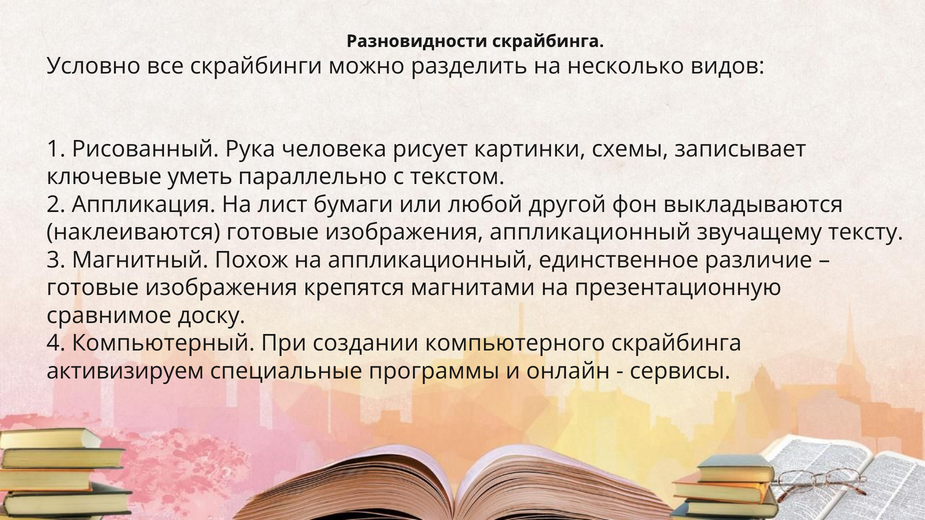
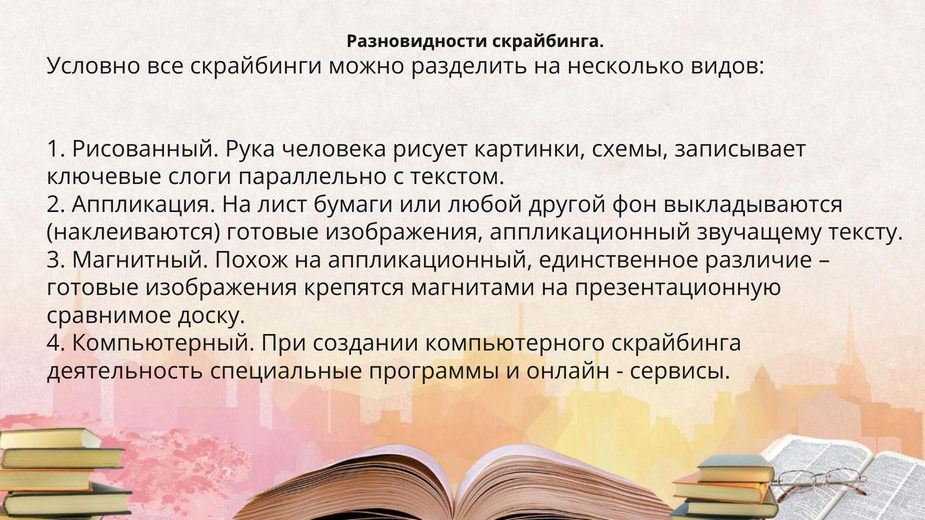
уметь: уметь -> слоги
активизируем: активизируем -> деятельность
